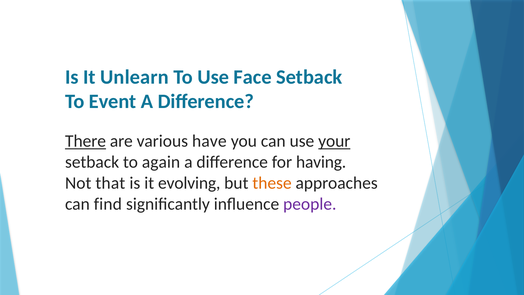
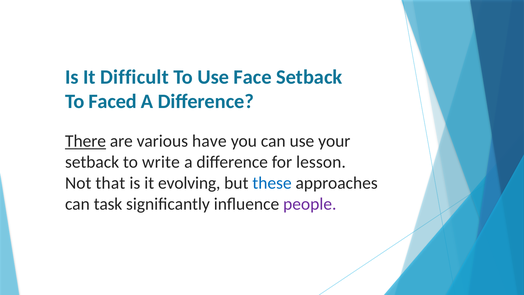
Unlearn: Unlearn -> Difficult
Event: Event -> Faced
your underline: present -> none
again: again -> write
having: having -> lesson
these colour: orange -> blue
find: find -> task
